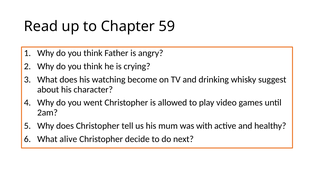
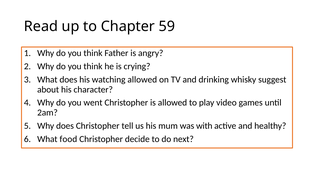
watching become: become -> allowed
alive: alive -> food
